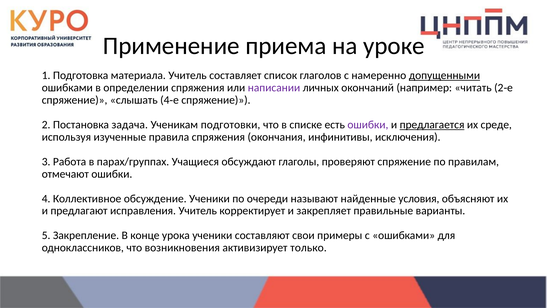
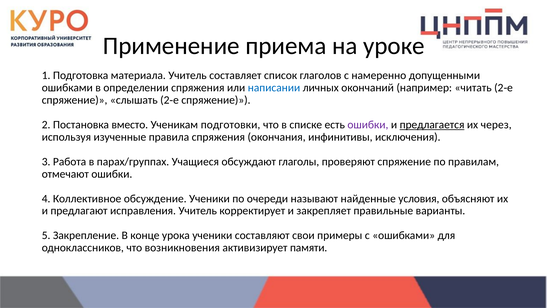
допущенными underline: present -> none
написании colour: purple -> blue
слышать 4: 4 -> 2
задача: задача -> вместо
среде: среде -> через
только: только -> памяти
